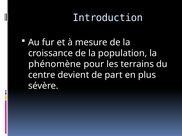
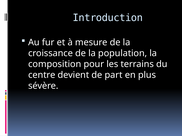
phénomène: phénomène -> composition
